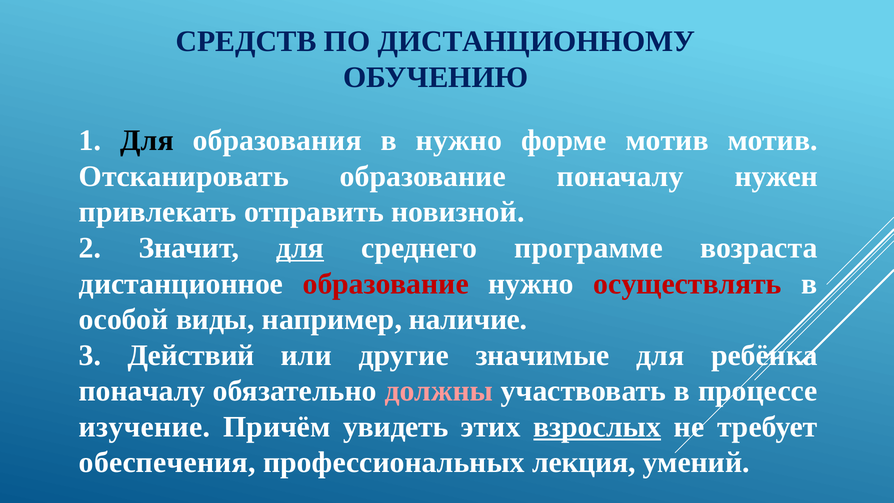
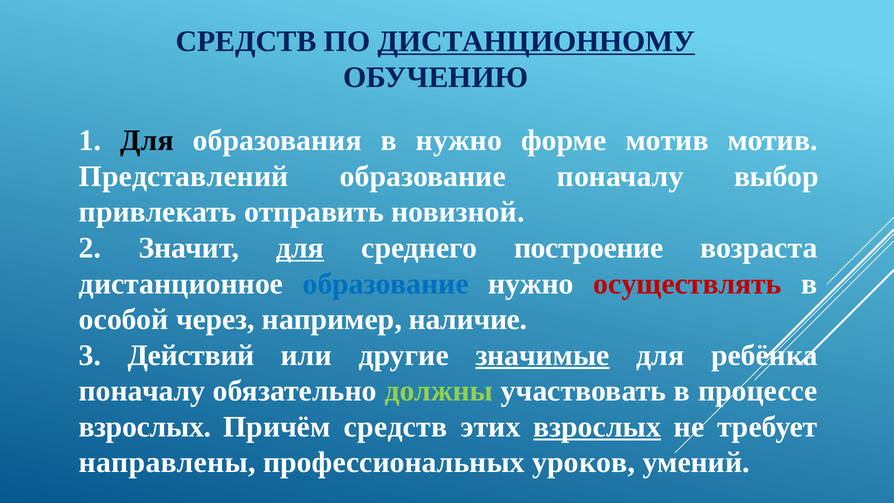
ДИСТАНЦИОННОМУ underline: none -> present
Отсканировать: Отсканировать -> Представлений
нужен: нужен -> выбор
программе: программе -> построение
образование at (386, 284) colour: red -> blue
виды: виды -> через
значимые underline: none -> present
должны colour: pink -> light green
изучение at (145, 427): изучение -> взрослых
Причём увидеть: увидеть -> средств
обеспечения: обеспечения -> направлены
лекция: лекция -> уроков
